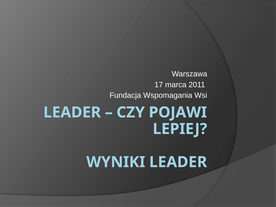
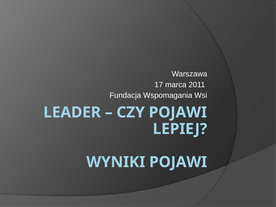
WYNIKI LEADER: LEADER -> POJAWI
